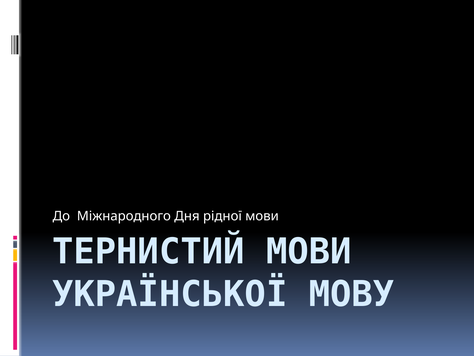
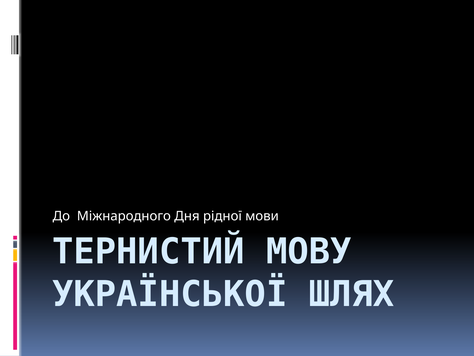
ТЕРНИСТИЙ МОВИ: МОВИ -> МОВУ
МОВУ: МОВУ -> ШЛЯХ
